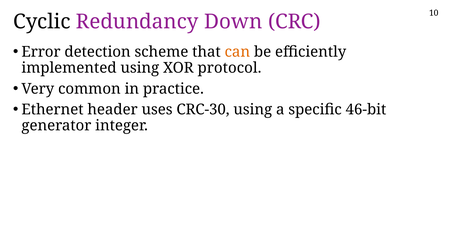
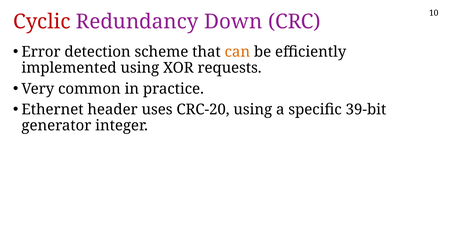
Cyclic colour: black -> red
protocol: protocol -> requests
CRC-30: CRC-30 -> CRC-20
46-bit: 46-bit -> 39-bit
